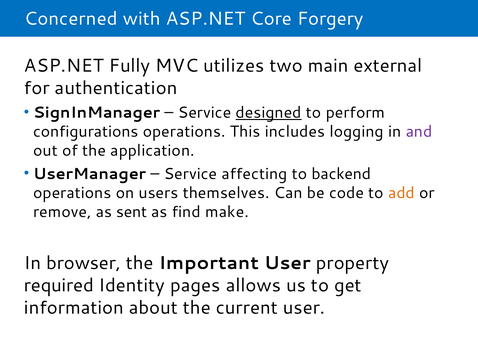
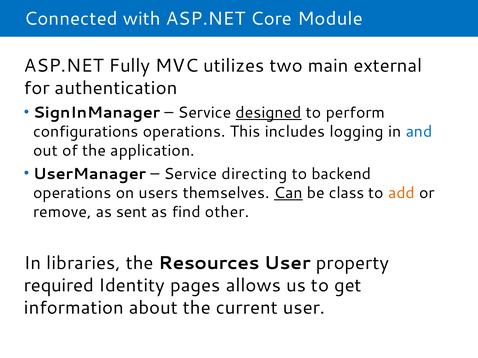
Concerned: Concerned -> Connected
Forgery: Forgery -> Module
and colour: purple -> blue
affecting: affecting -> directing
Can underline: none -> present
code: code -> class
make: make -> other
browser: browser -> libraries
Important: Important -> Resources
